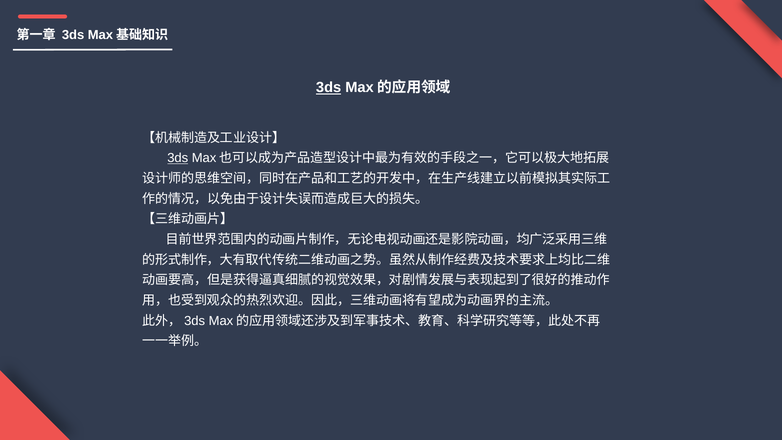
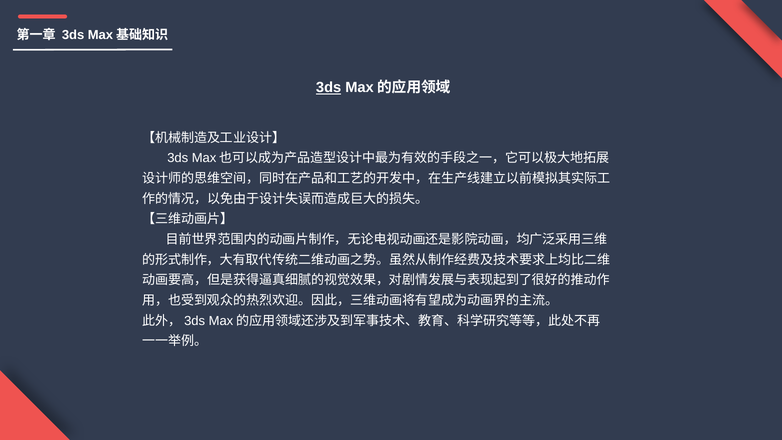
3ds at (178, 158) underline: present -> none
